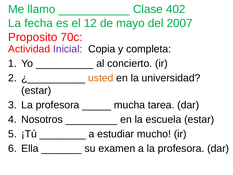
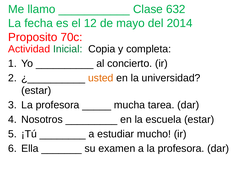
402: 402 -> 632
2007: 2007 -> 2014
Inicial colour: purple -> green
